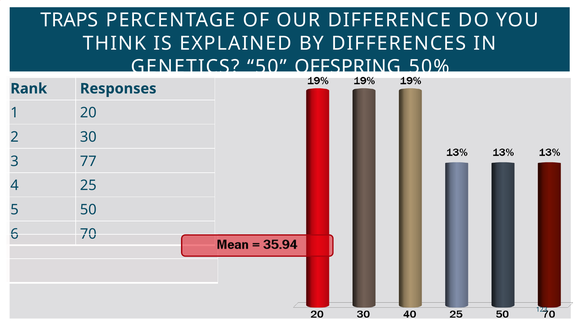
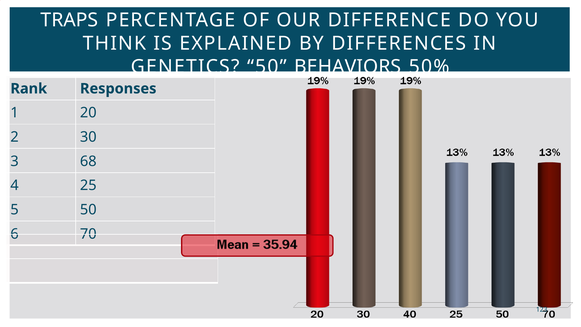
OFFSPRING: OFFSPRING -> BEHAVIORS
77: 77 -> 68
